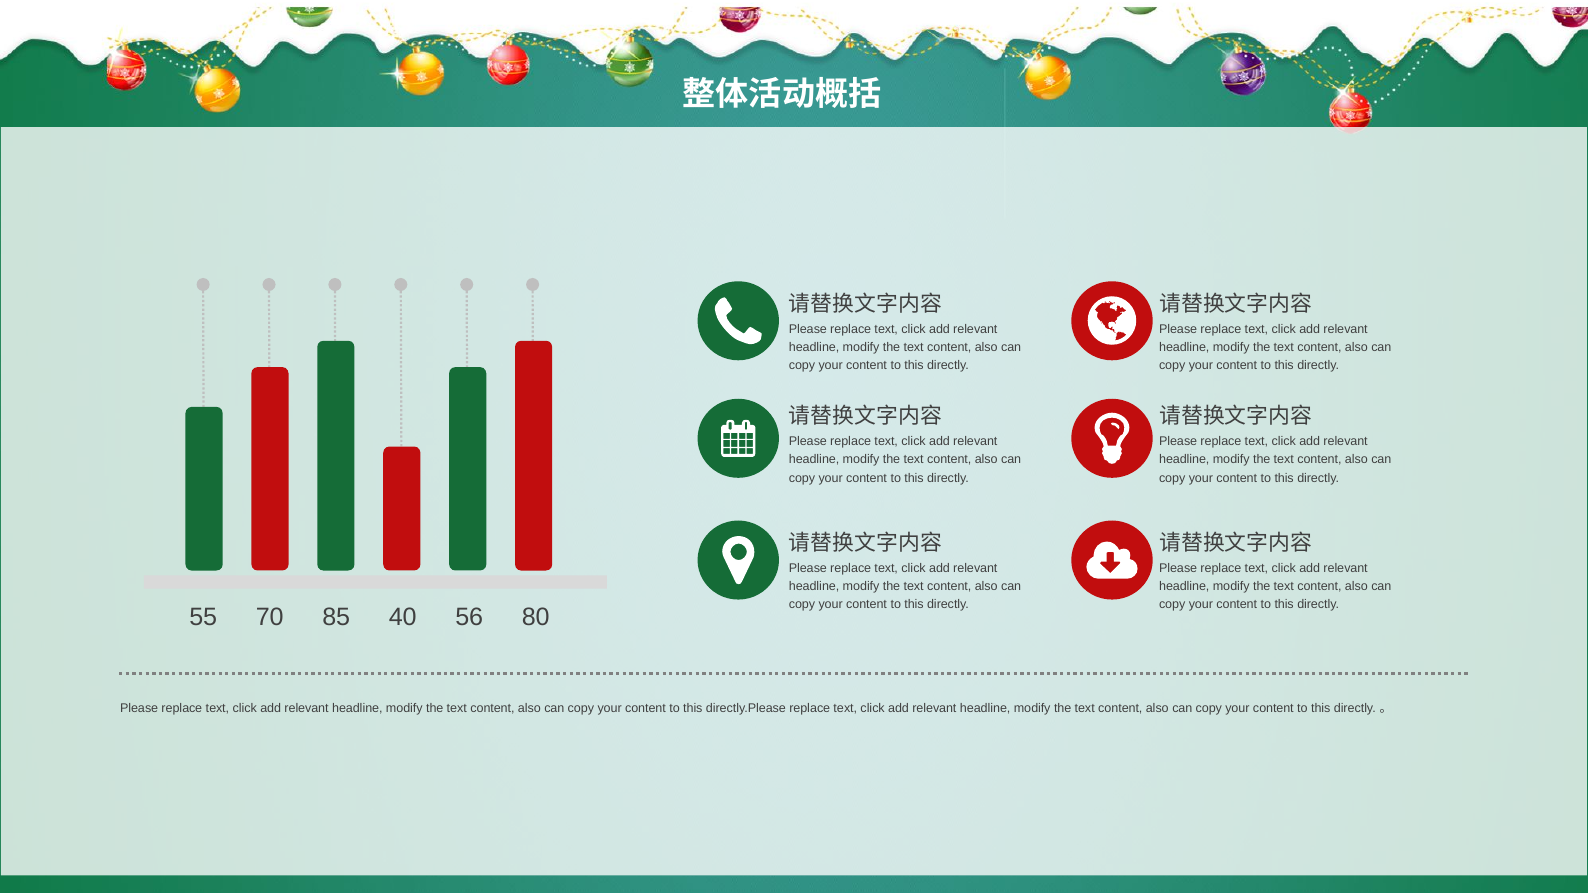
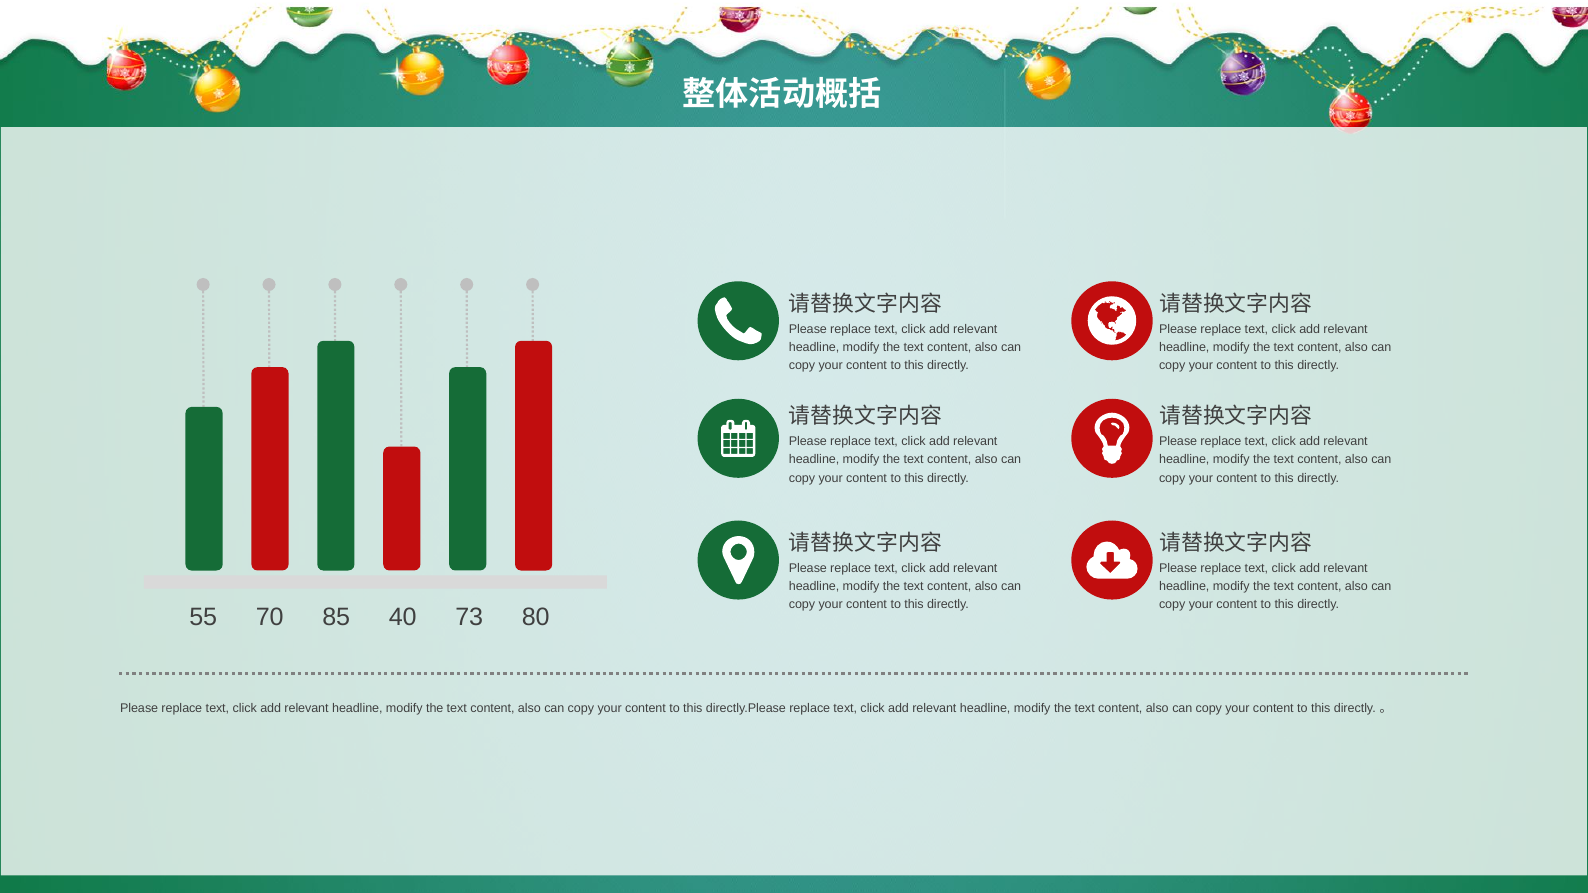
56: 56 -> 73
